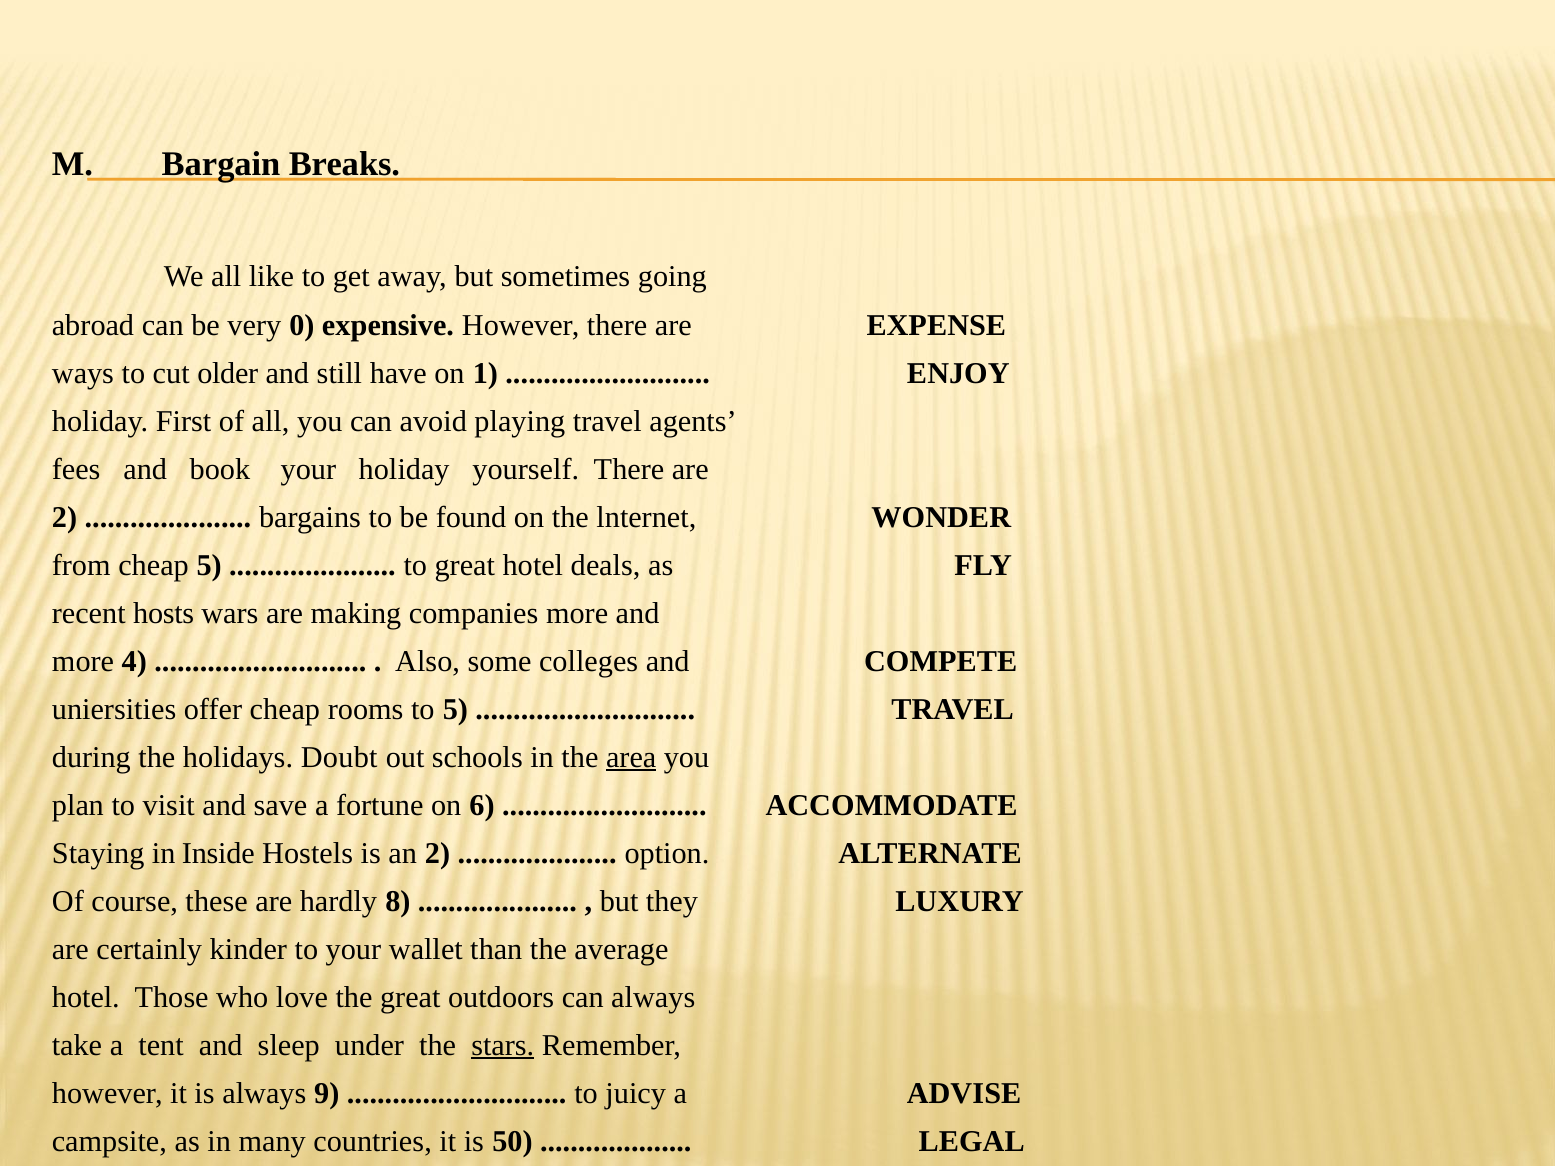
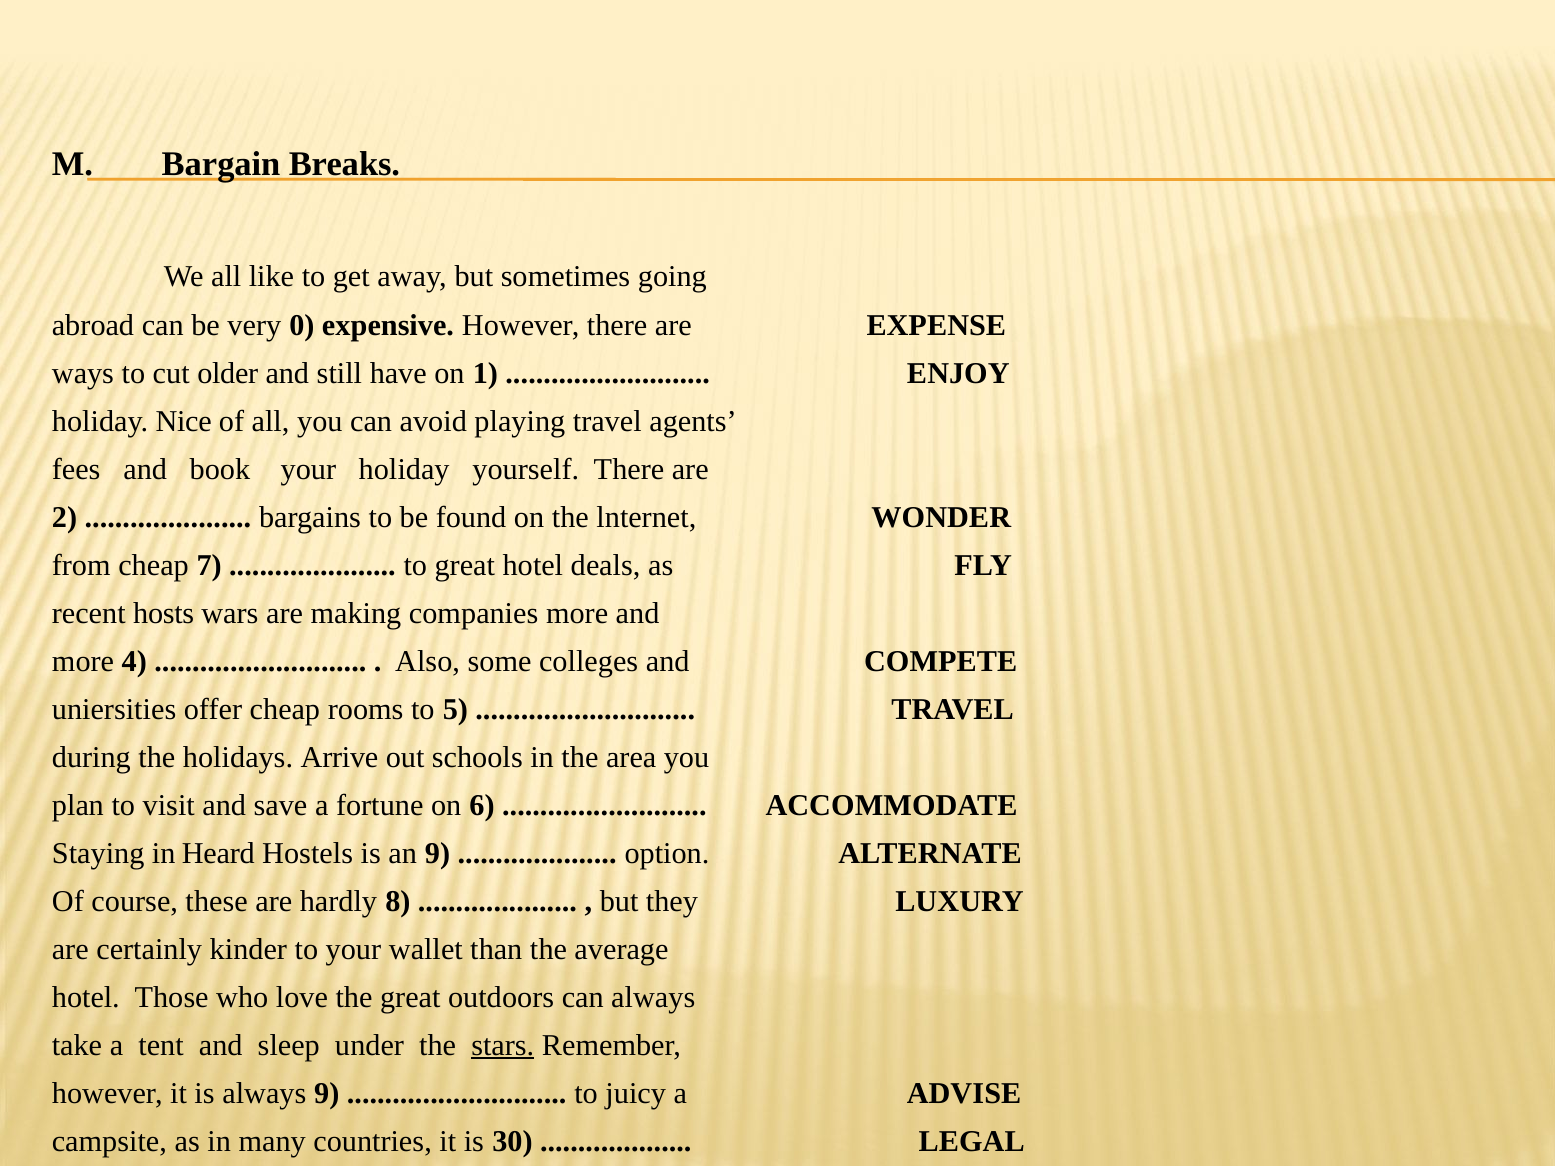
First: First -> Nice
cheap 5: 5 -> 7
Doubt: Doubt -> Arrive
area underline: present -> none
Inside: Inside -> Heard
an 2: 2 -> 9
50: 50 -> 30
